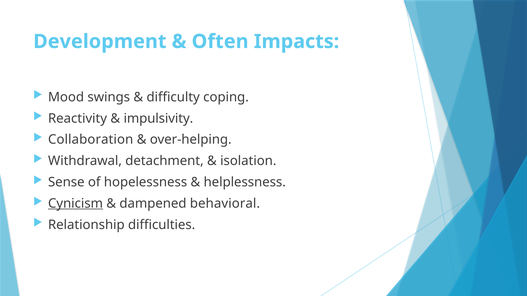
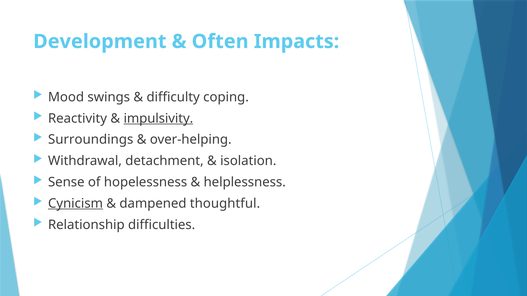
impulsivity underline: none -> present
Collaboration: Collaboration -> Surroundings
behavioral: behavioral -> thoughtful
